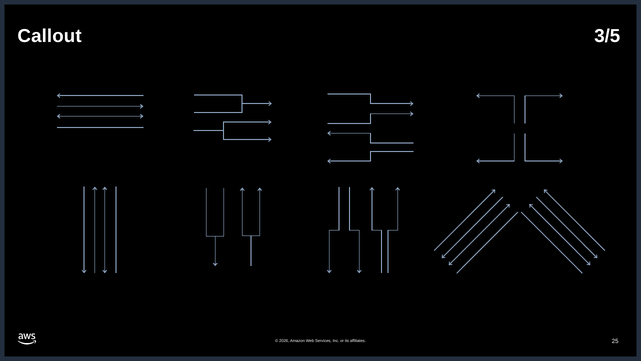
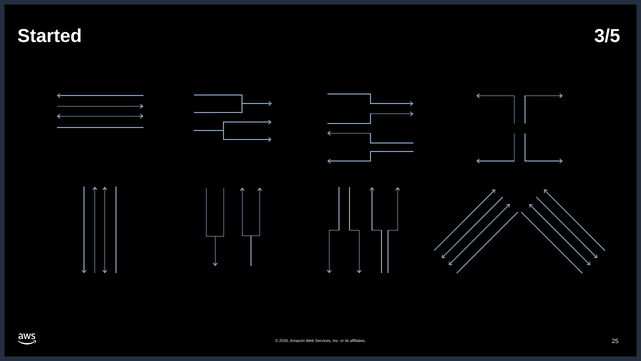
Callout: Callout -> Started
